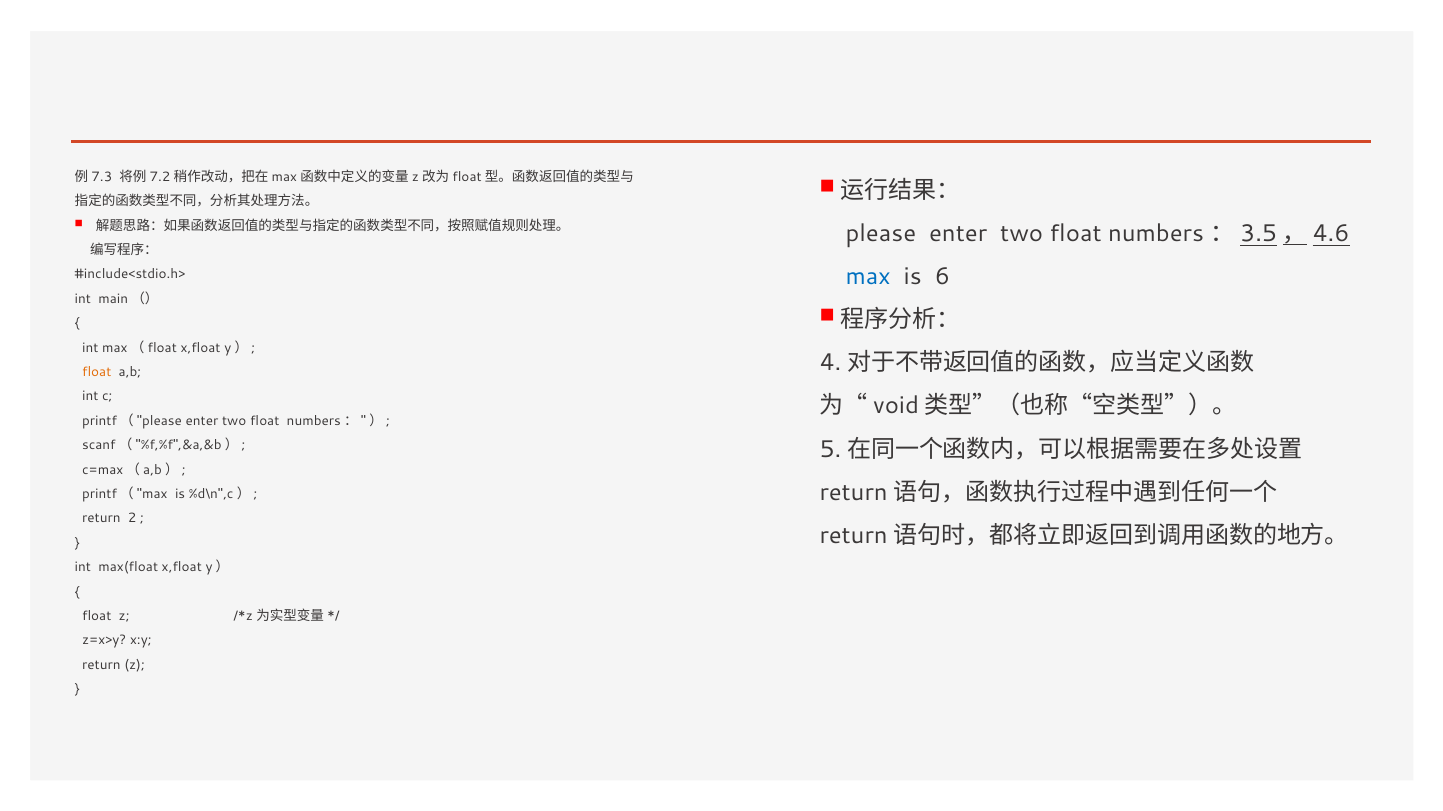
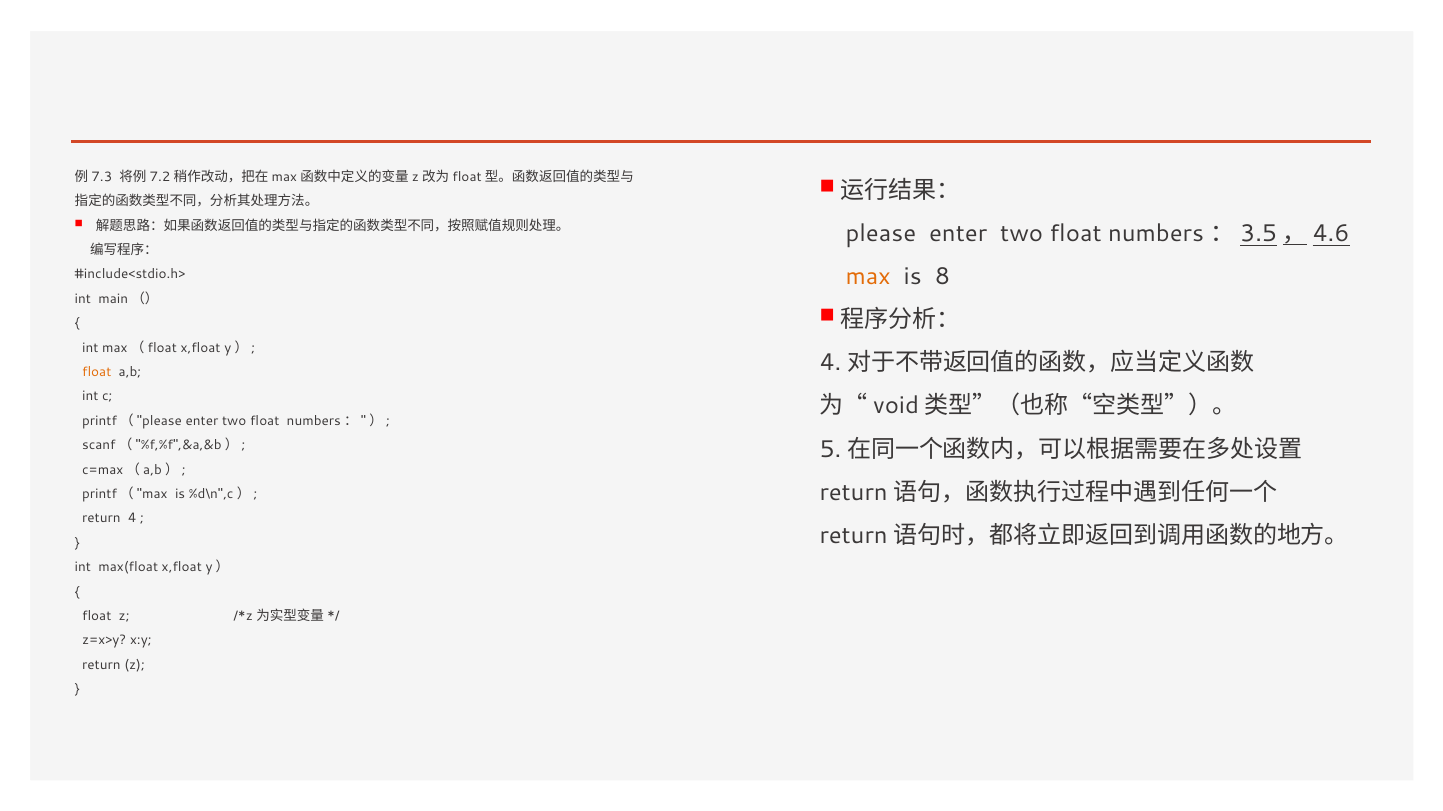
max colour: blue -> orange
6: 6 -> 8
2: 2 -> 4
